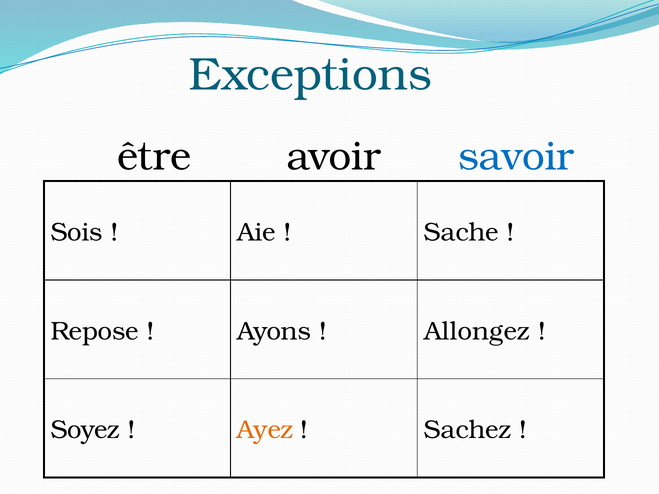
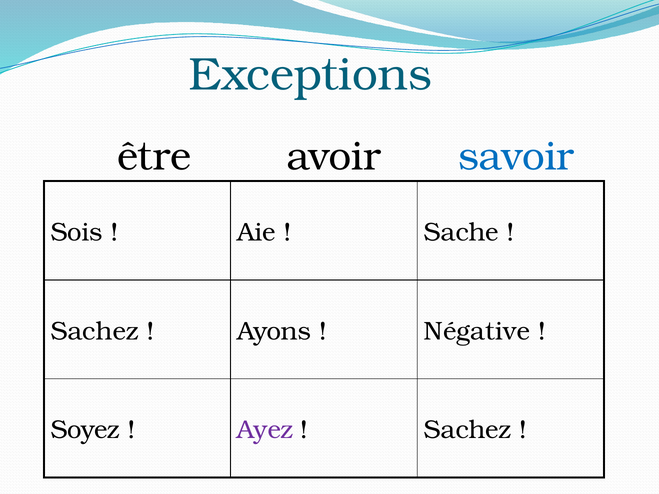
Repose at (95, 331): Repose -> Sachez
Allongez: Allongez -> Négative
Ayez colour: orange -> purple
